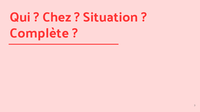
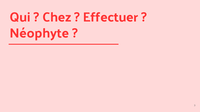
Situation: Situation -> Effectuer
Complète: Complète -> Néophyte
